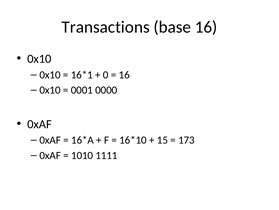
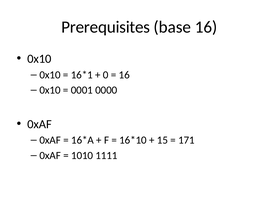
Transactions: Transactions -> Prerequisites
173: 173 -> 171
